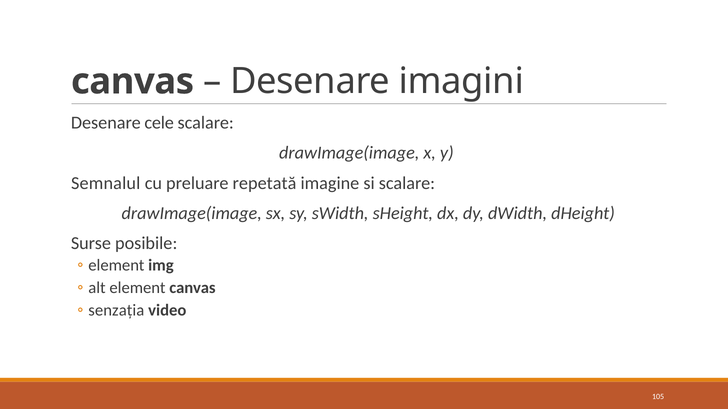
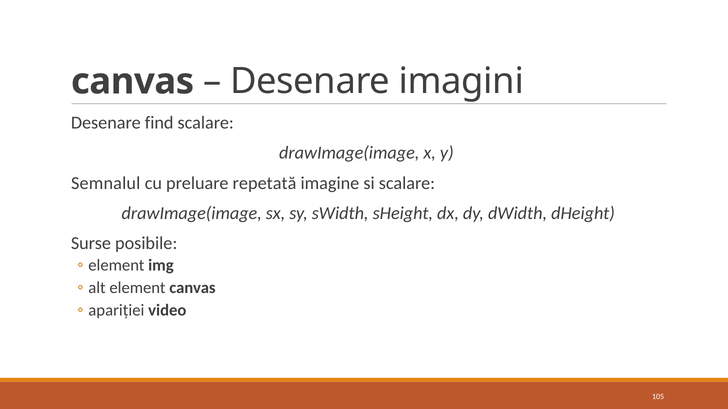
cele: cele -> find
senzația: senzația -> apariției
